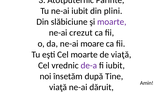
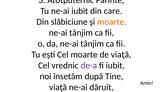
plini: plini -> care
moarte at (112, 22) colour: purple -> orange
crezut at (81, 33): crezut -> tânjim
da ne-ai moare: moare -> tânjim
